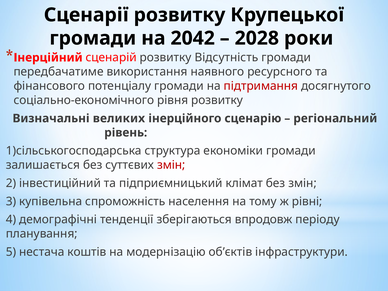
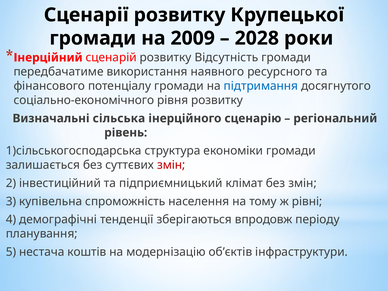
2042: 2042 -> 2009
підтримання colour: red -> blue
великих: великих -> сільська
